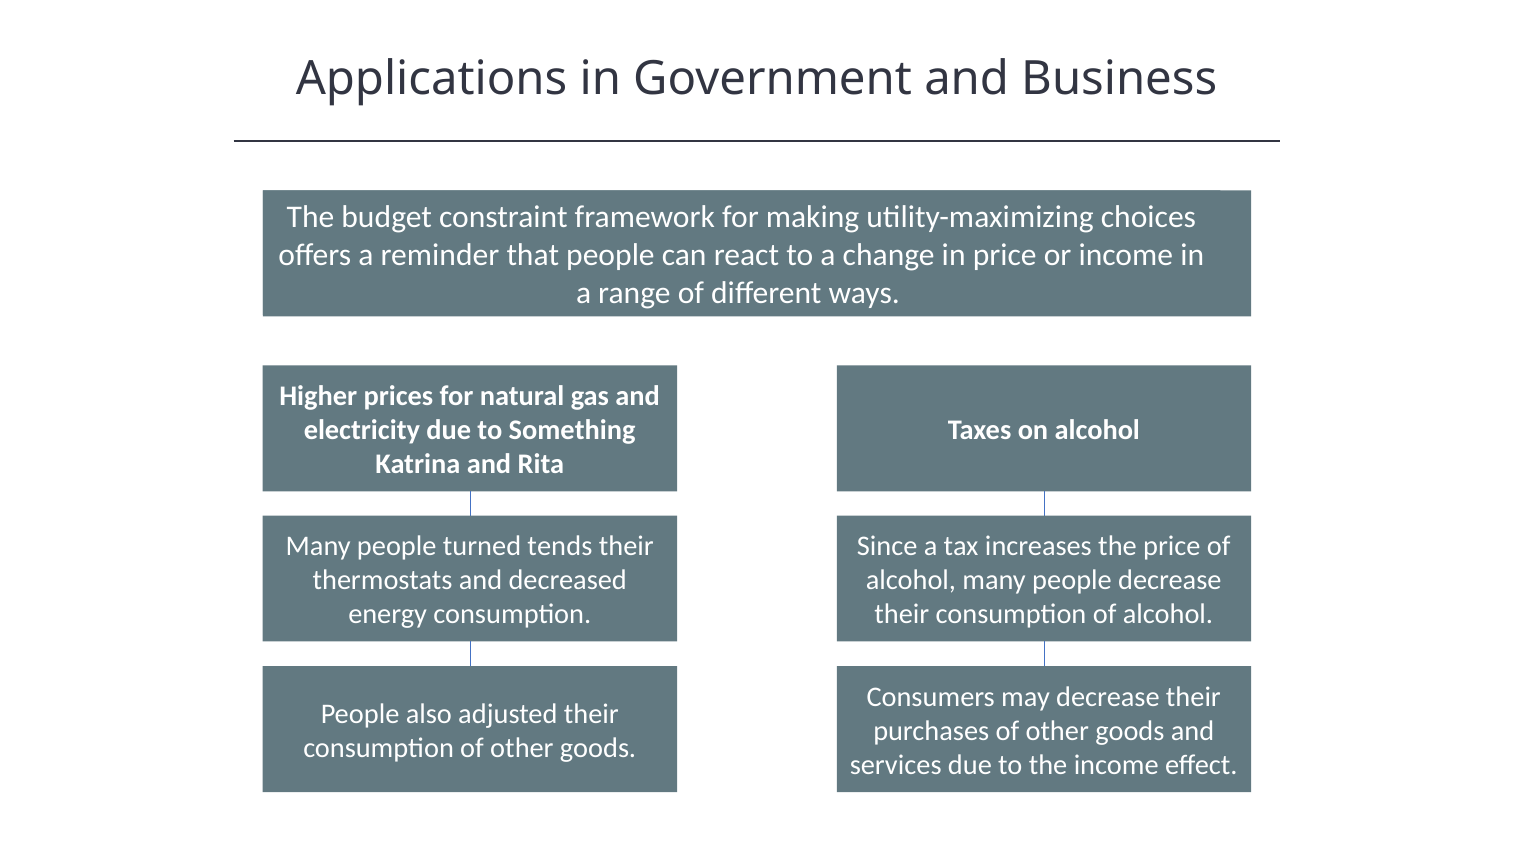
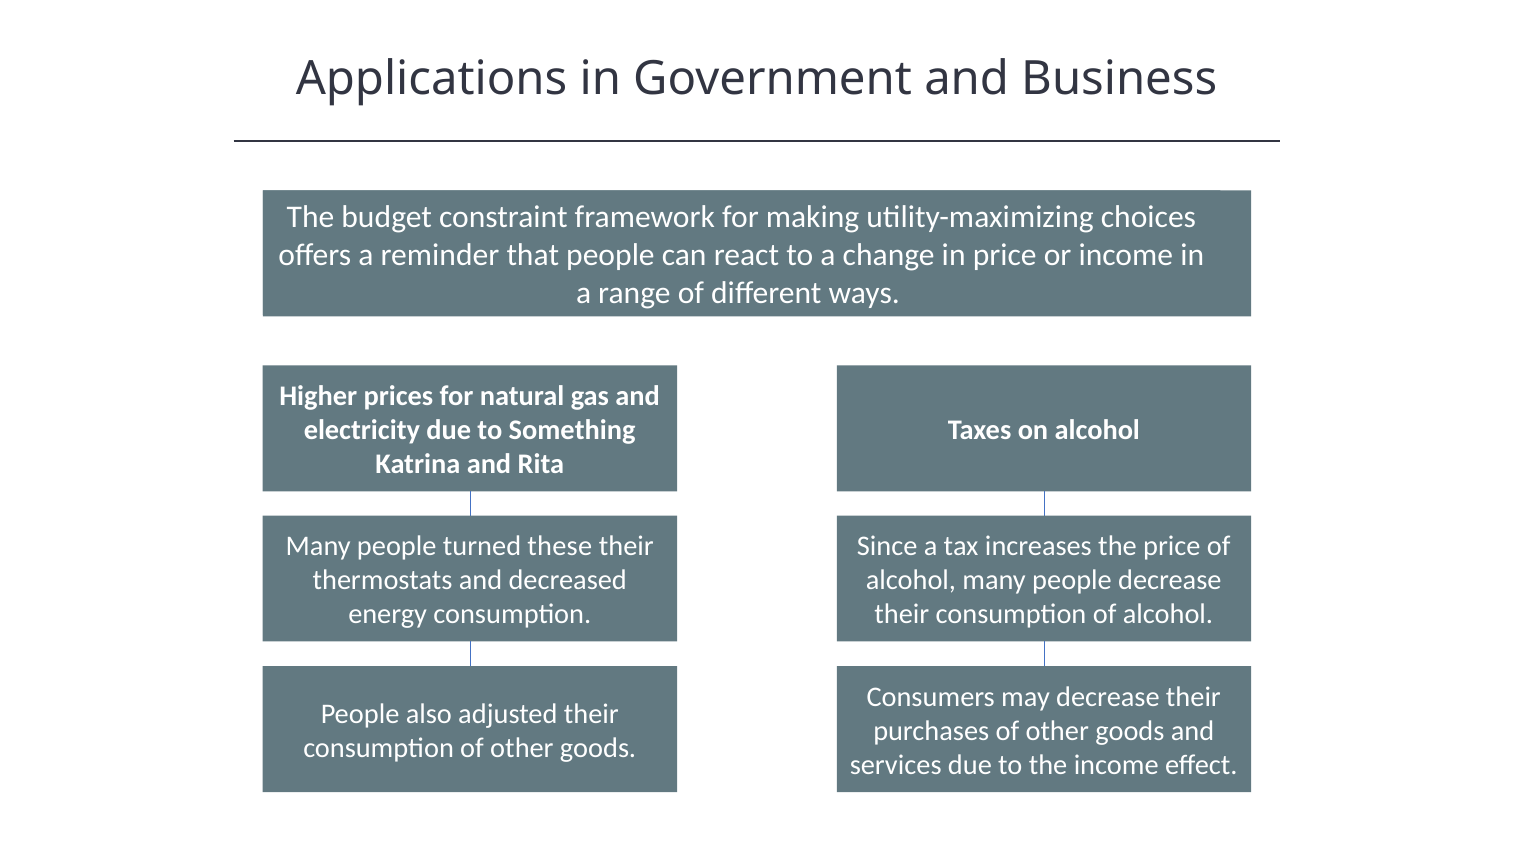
tends: tends -> these
